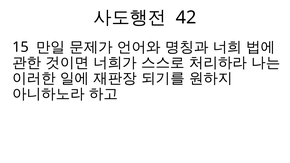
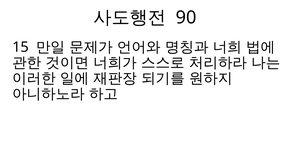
42: 42 -> 90
